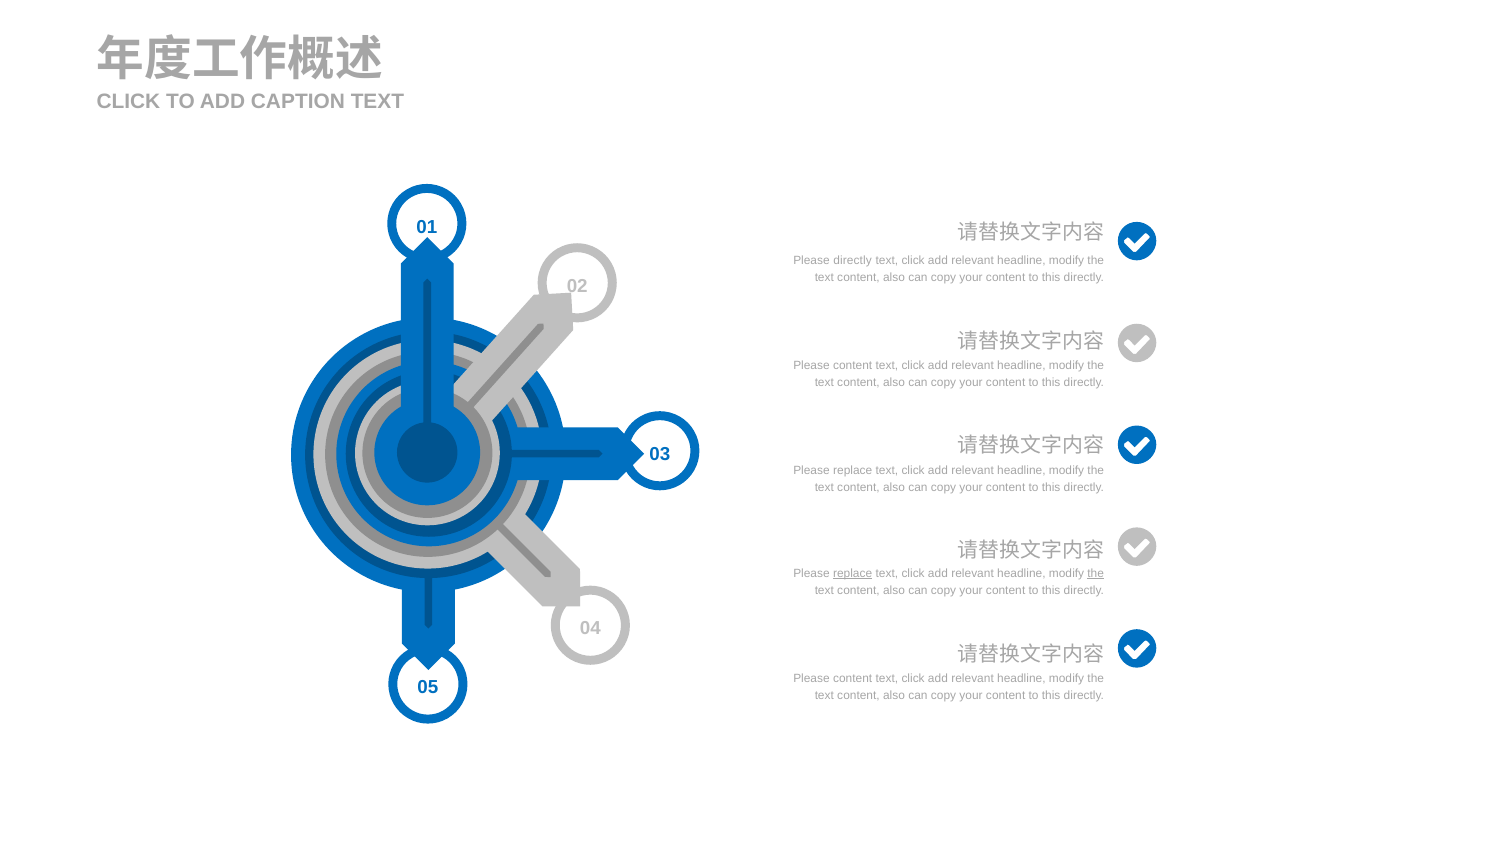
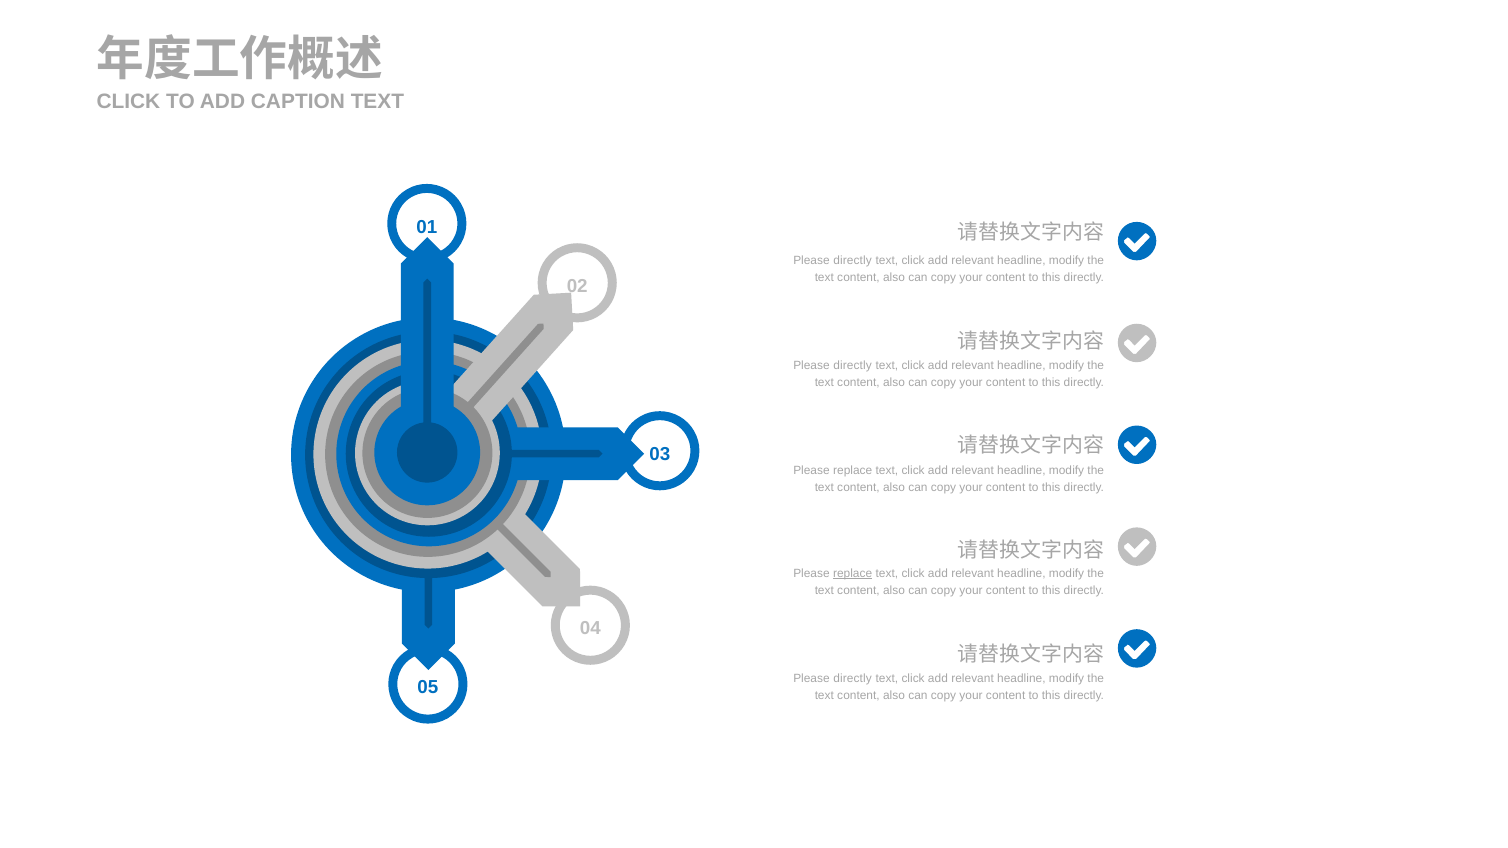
content at (853, 365): content -> directly
the at (1096, 574) underline: present -> none
content at (853, 679): content -> directly
